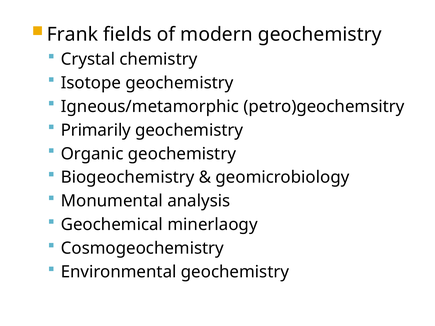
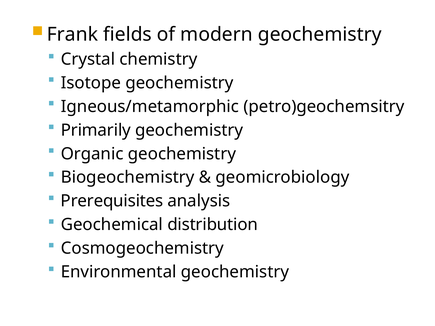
Monumental: Monumental -> Prerequisites
minerlaogy: minerlaogy -> distribution
